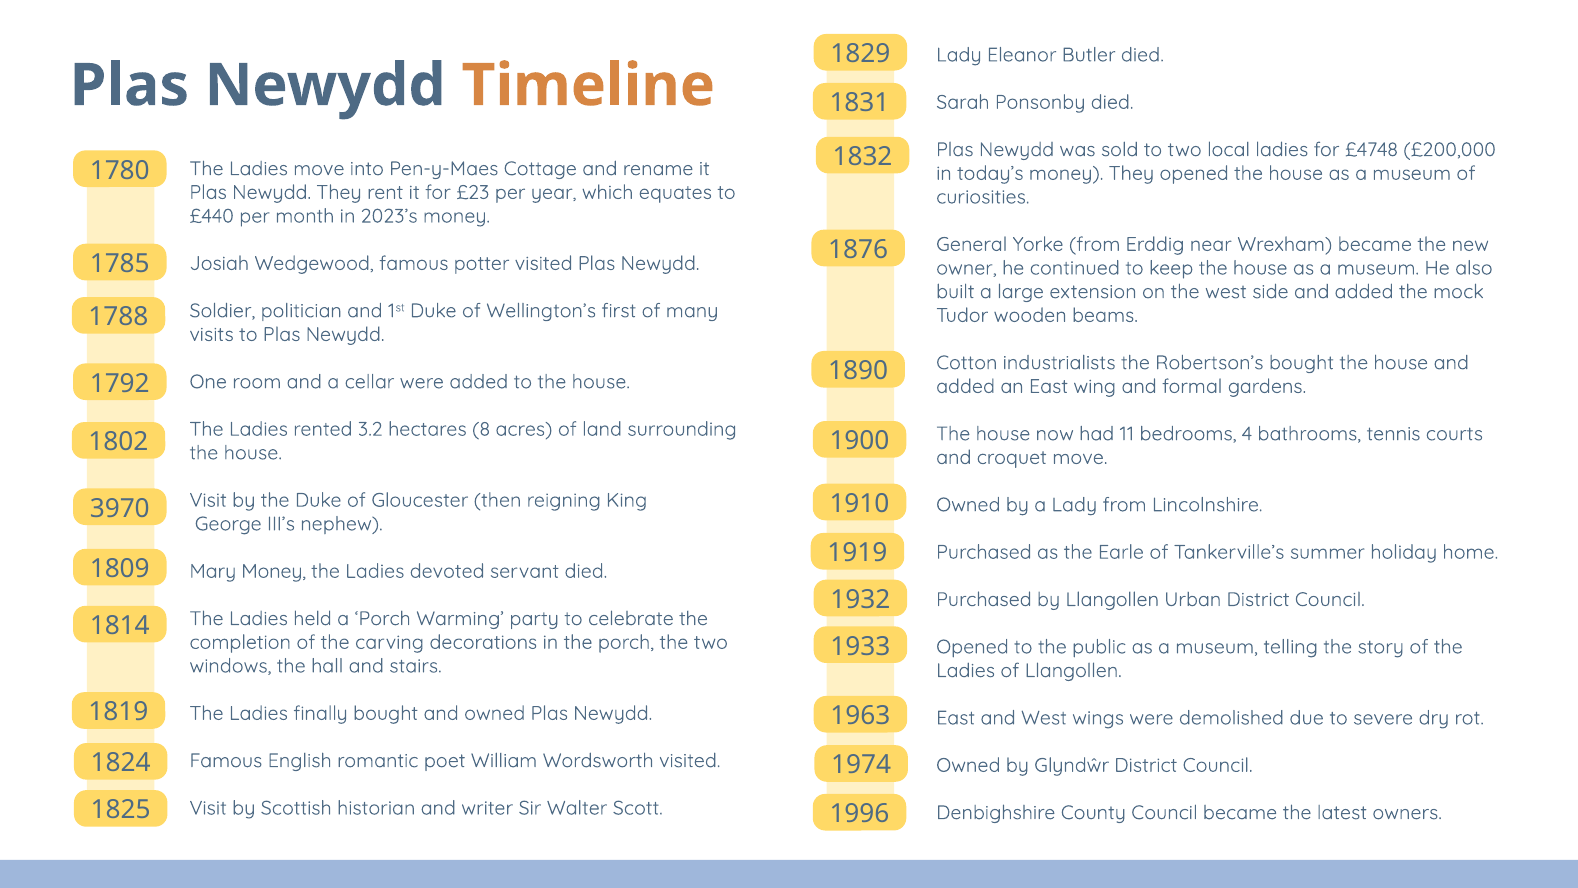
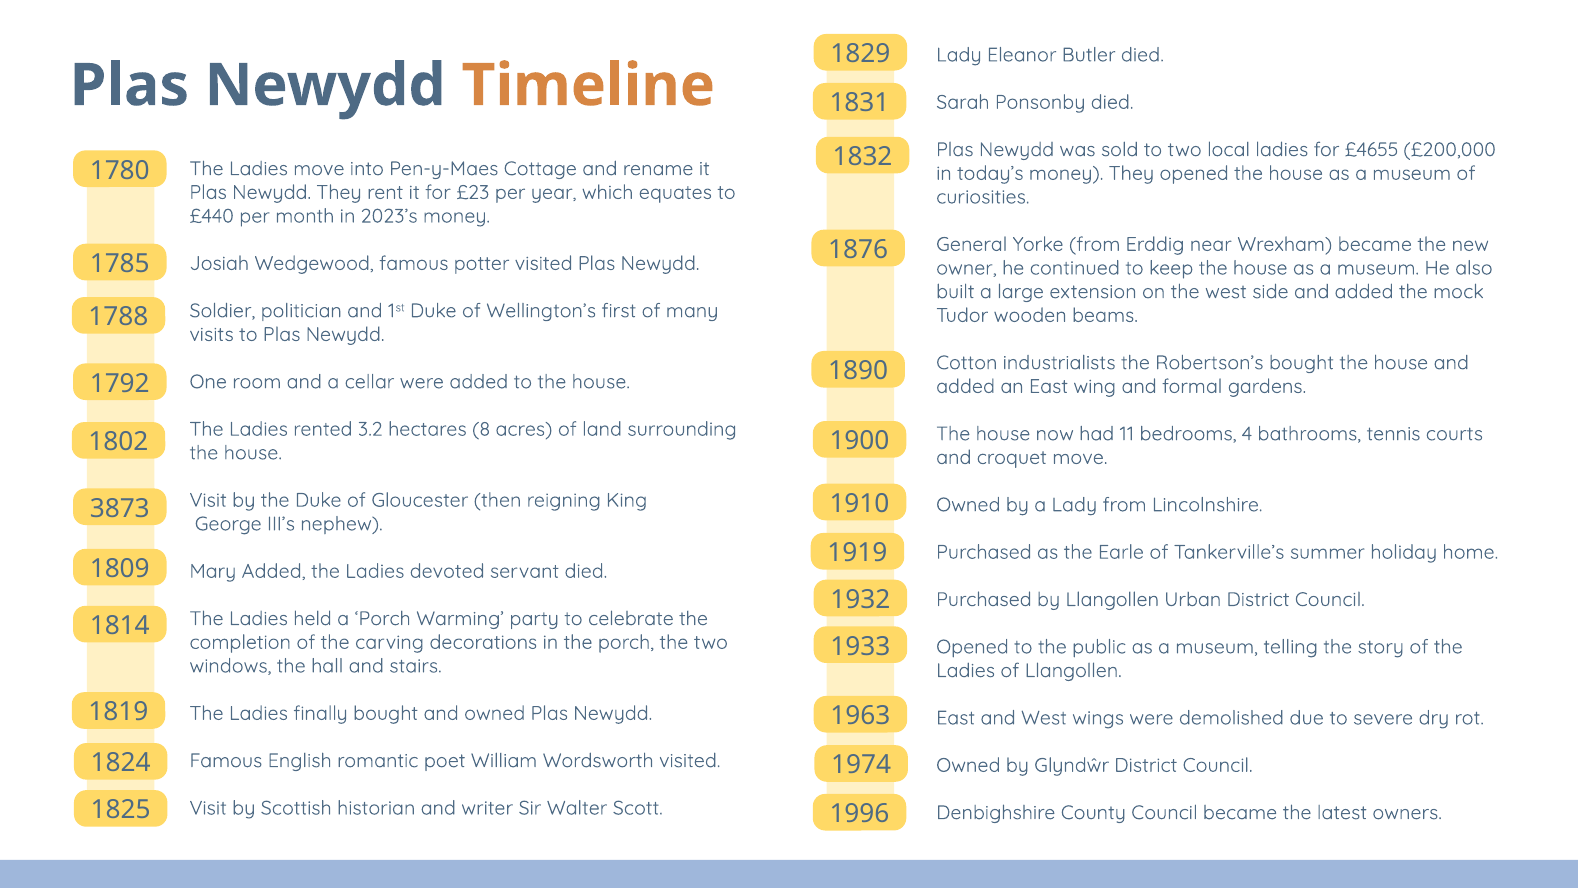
£4748: £4748 -> £4655
3970: 3970 -> 3873
Mary Money: Money -> Added
